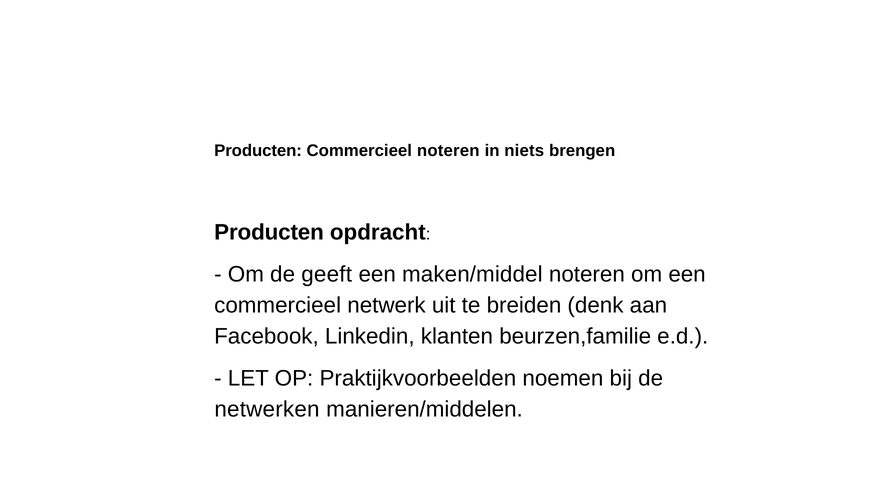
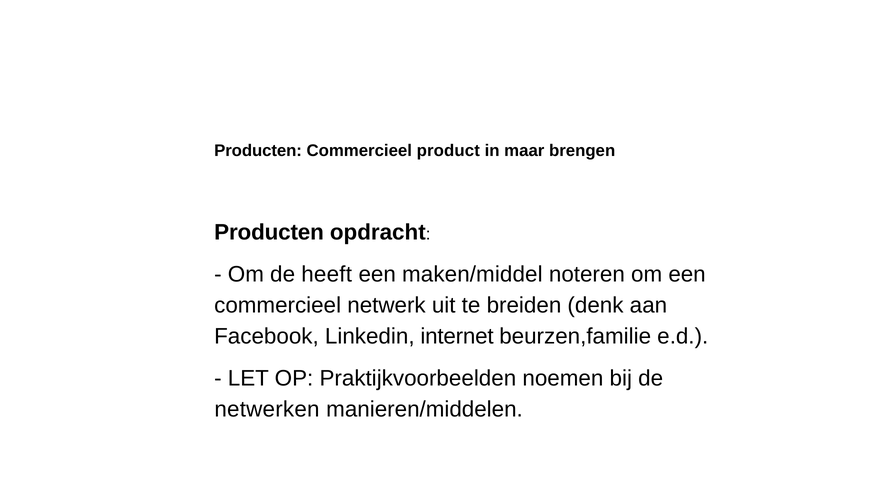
Commercieel noteren: noteren -> product
niets: niets -> maar
geeft: geeft -> heeft
klanten: klanten -> internet
